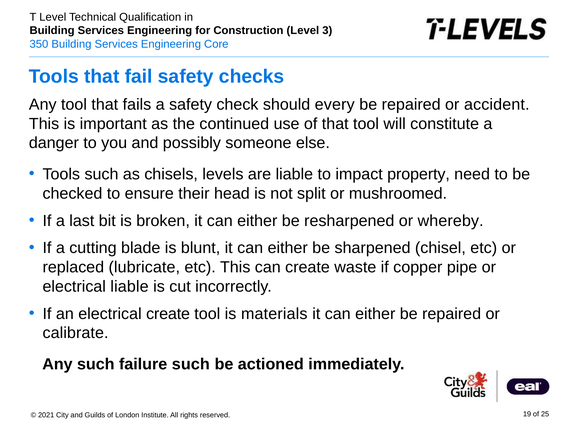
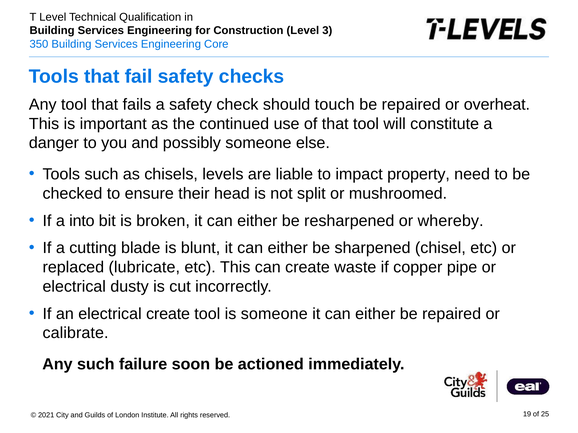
every: every -> touch
accident: accident -> overheat
last: last -> into
electrical liable: liable -> dusty
is materials: materials -> someone
failure such: such -> soon
